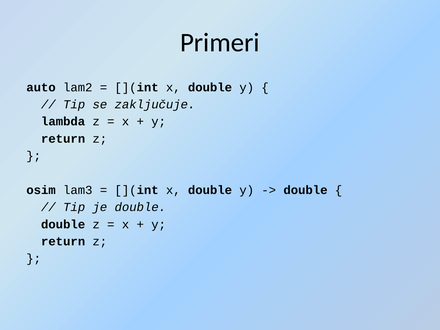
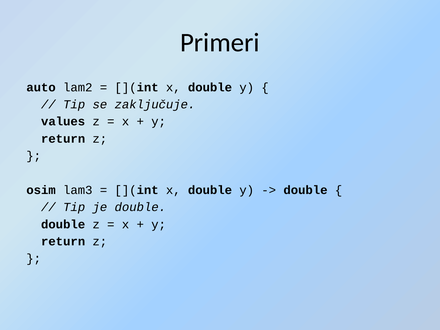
lambda: lambda -> values
